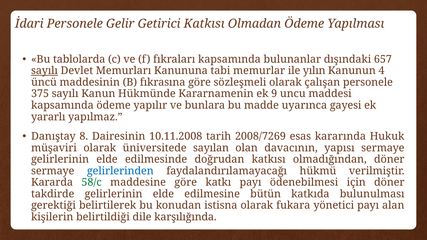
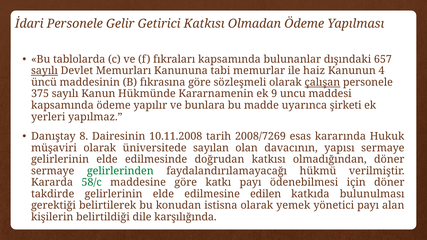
yılın: yılın -> haiz
çalışan underline: none -> present
gayesi: gayesi -> şirketi
yararlı: yararlı -> yerleri
gelirlerinden colour: blue -> green
bütün: bütün -> edilen
fukara: fukara -> yemek
